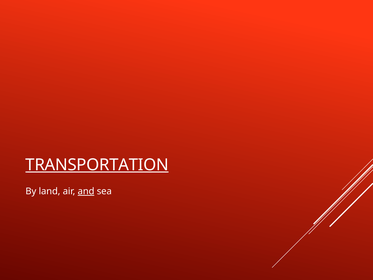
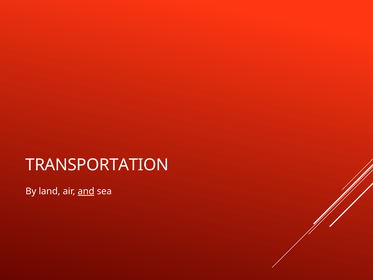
TRANSPORTATION underline: present -> none
